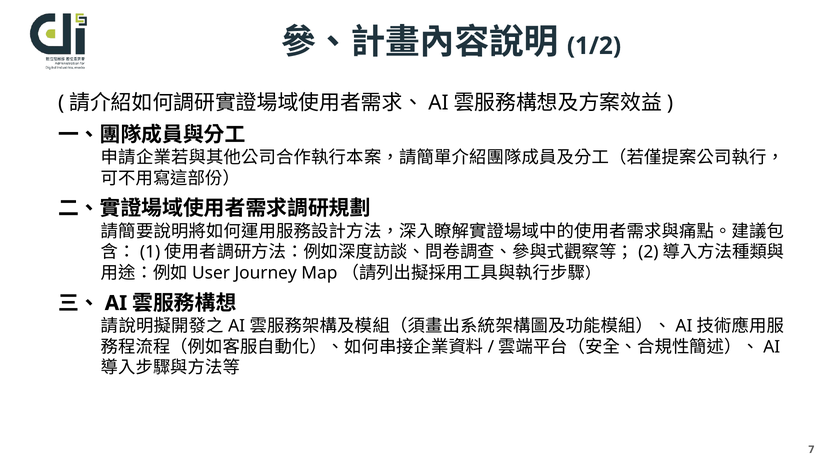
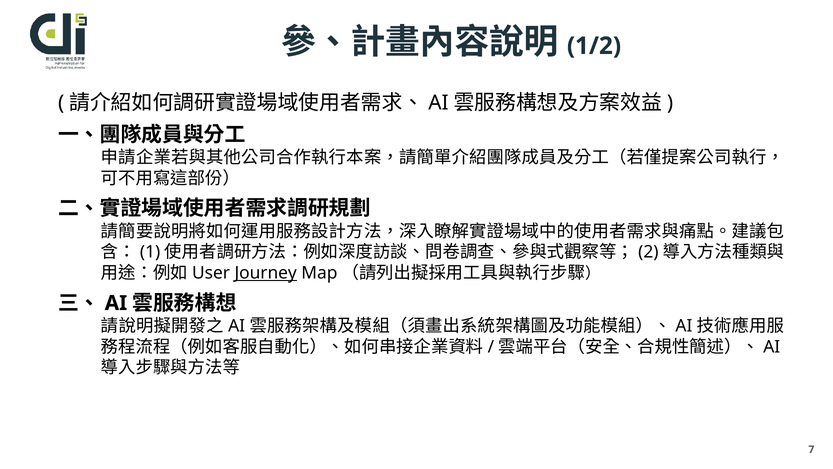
Journey underline: none -> present
